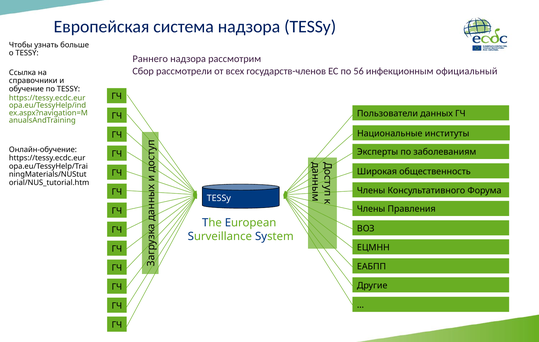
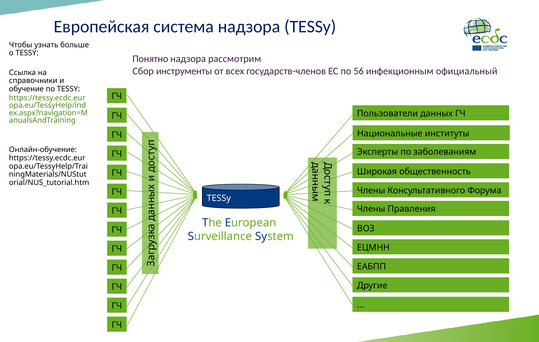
Раннего: Раннего -> Понятно
рассмотрели: рассмотрели -> инструменты
